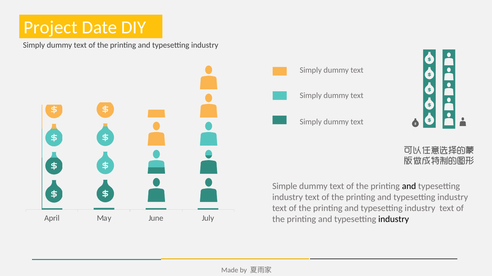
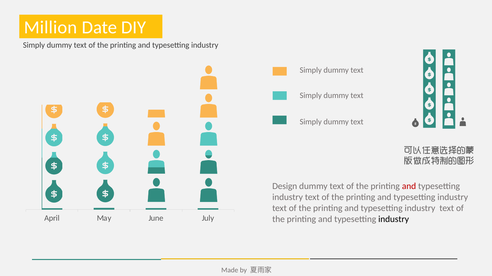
Project: Project -> Million
Simple: Simple -> Design
and at (409, 187) colour: black -> red
